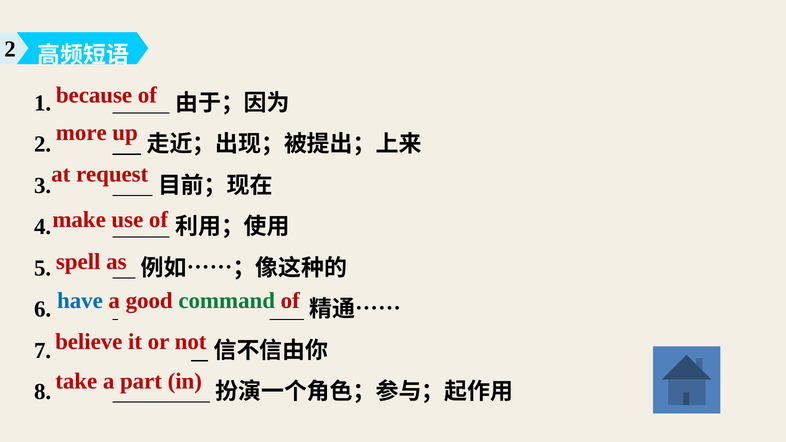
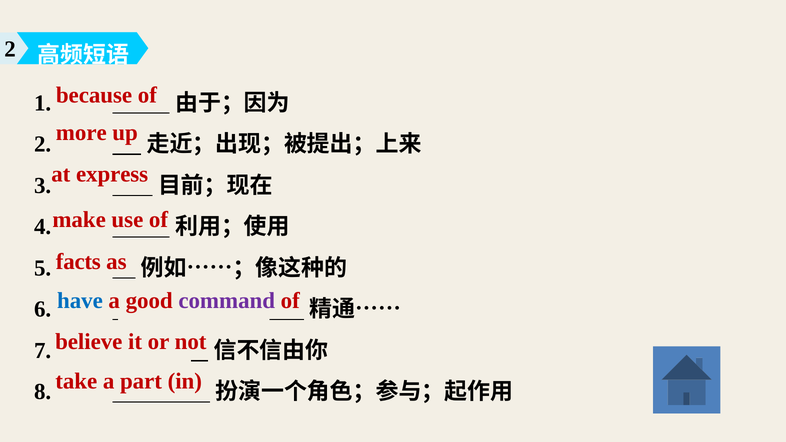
request: request -> express
spell: spell -> facts
command colour: green -> purple
